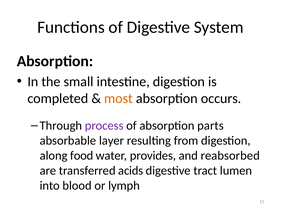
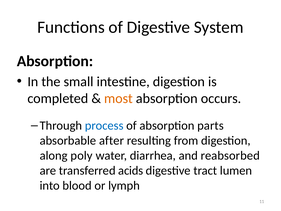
process colour: purple -> blue
layer: layer -> after
food: food -> poly
provides: provides -> diarrhea
